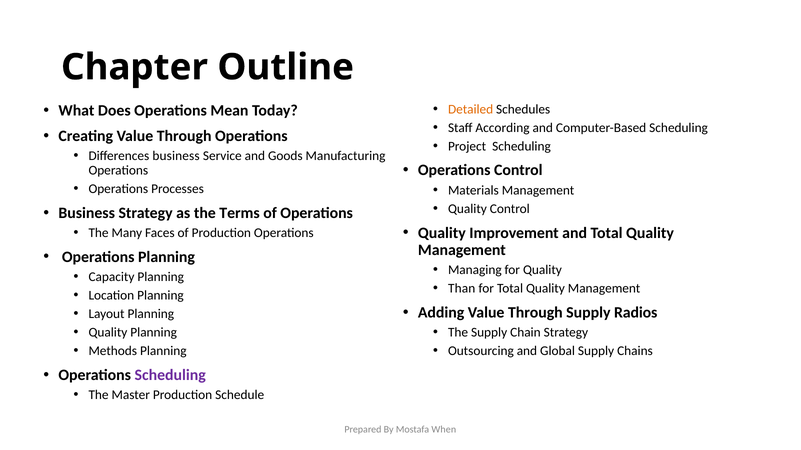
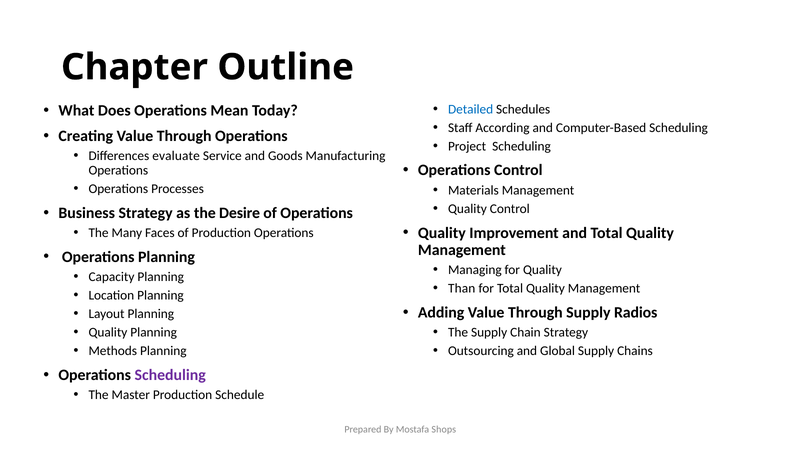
Detailed colour: orange -> blue
Differences business: business -> evaluate
Terms: Terms -> Desire
When: When -> Shops
